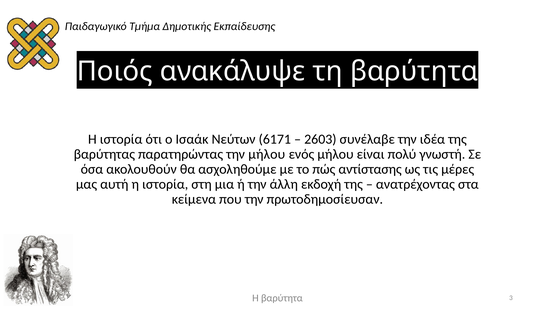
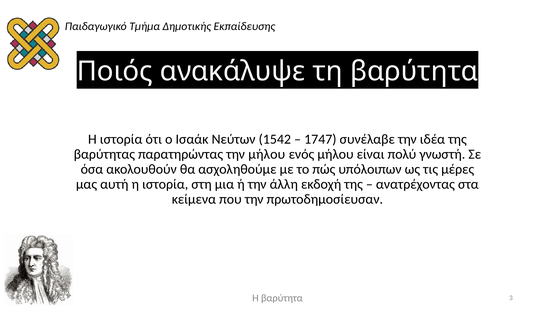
6171: 6171 -> 1542
2603: 2603 -> 1747
αντίστασης: αντίστασης -> υπόλοιπων
